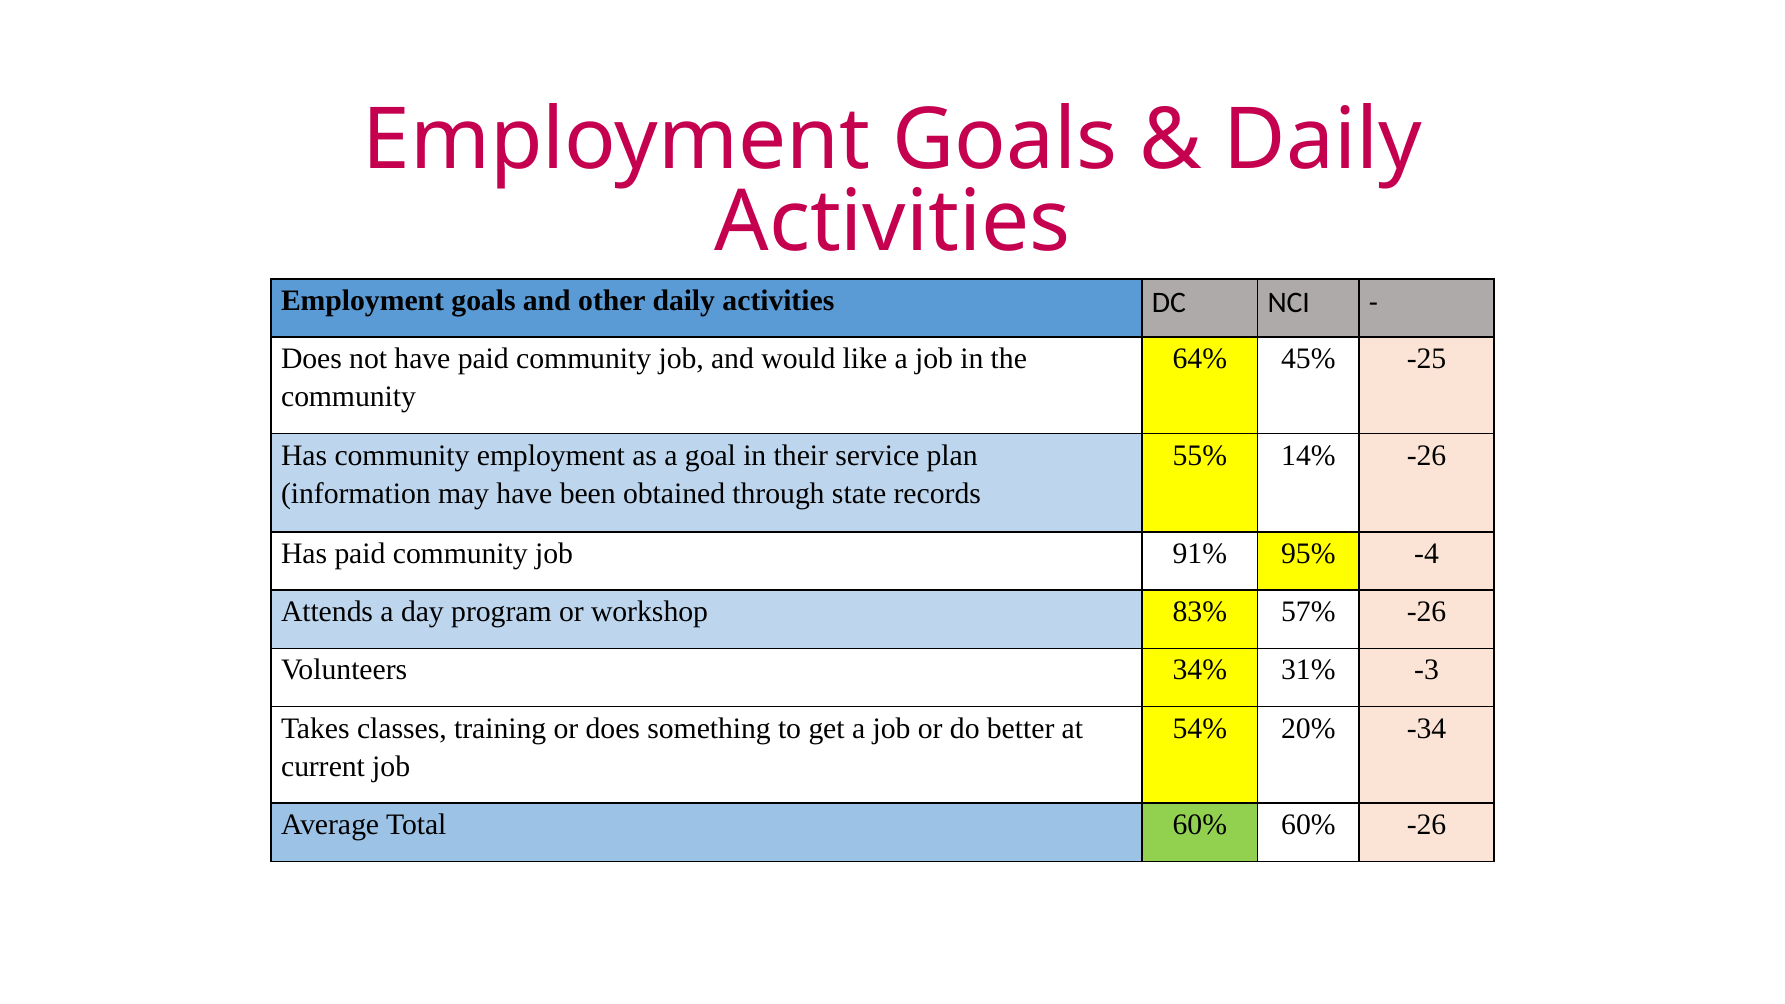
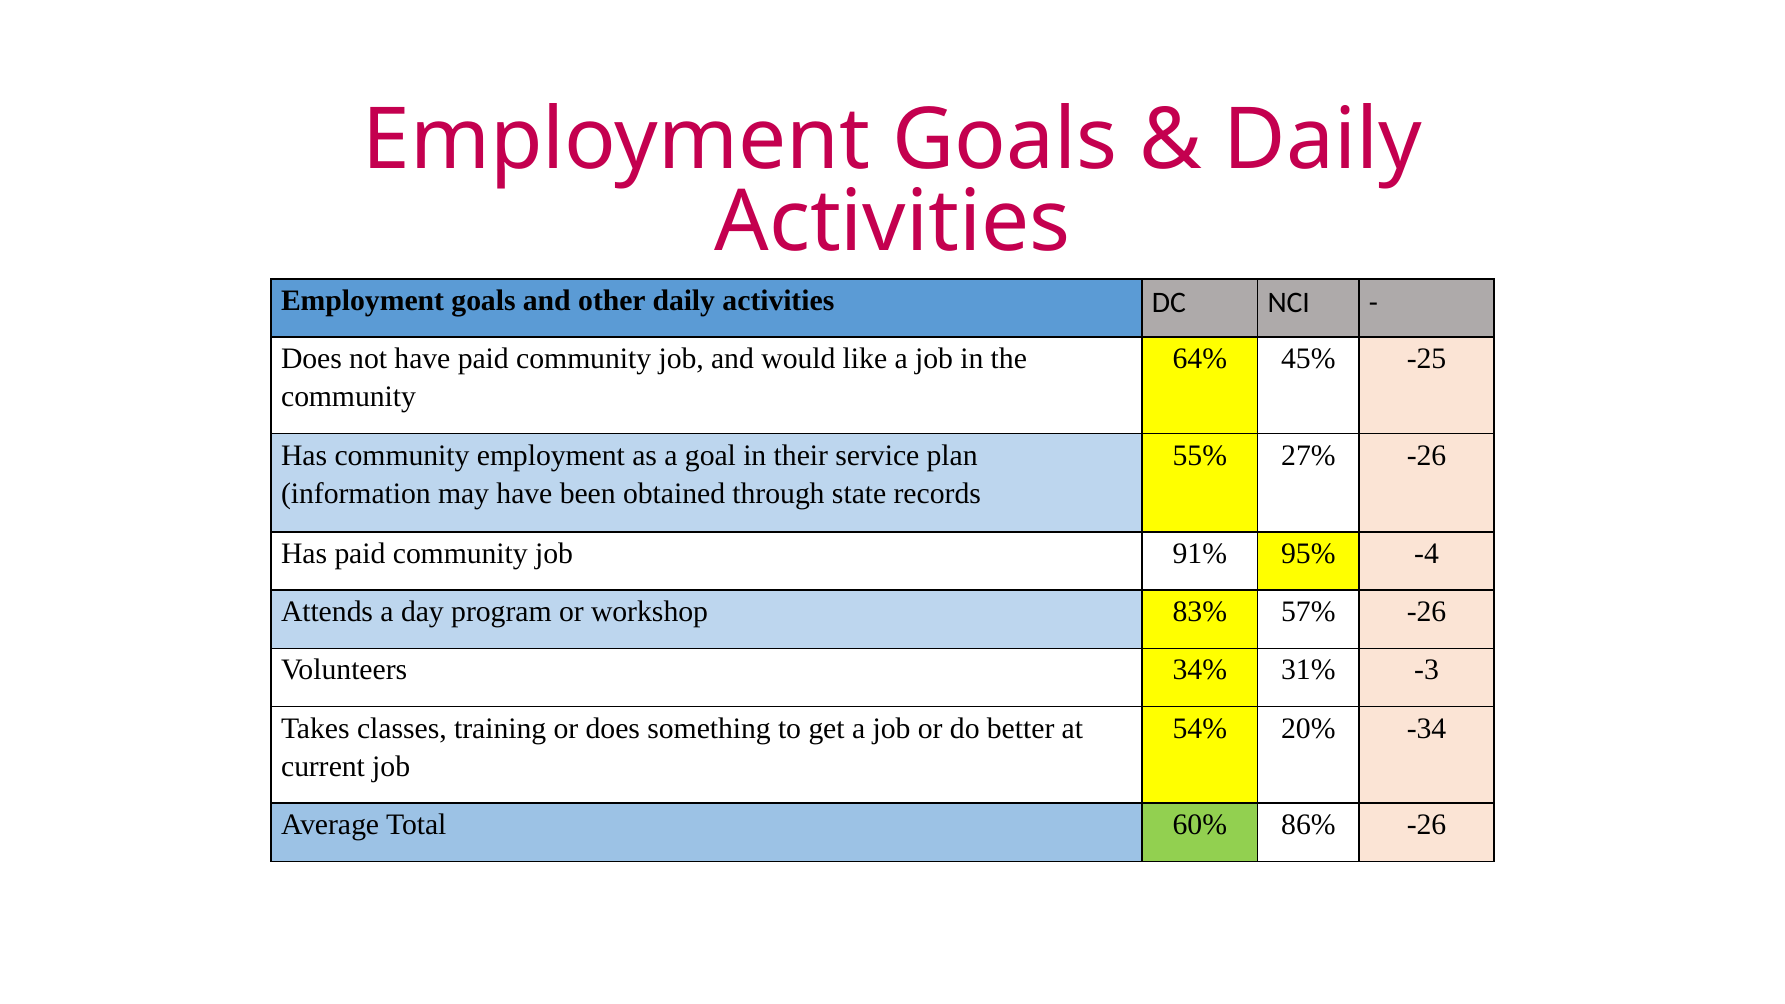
14%: 14% -> 27%
60% 60%: 60% -> 86%
